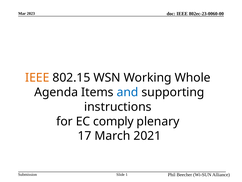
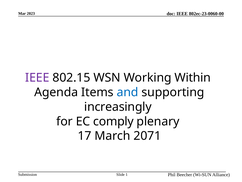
IEEE at (37, 78) colour: orange -> purple
Whole: Whole -> Within
instructions: instructions -> increasingly
2021: 2021 -> 2071
